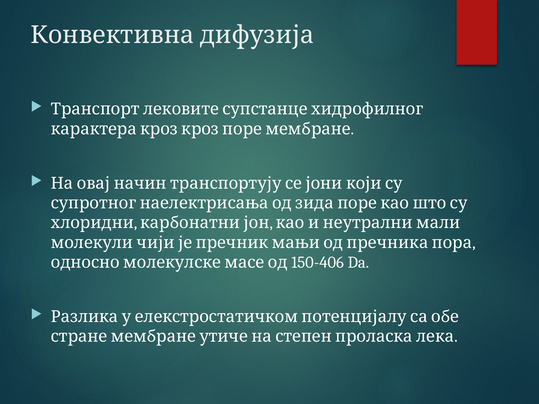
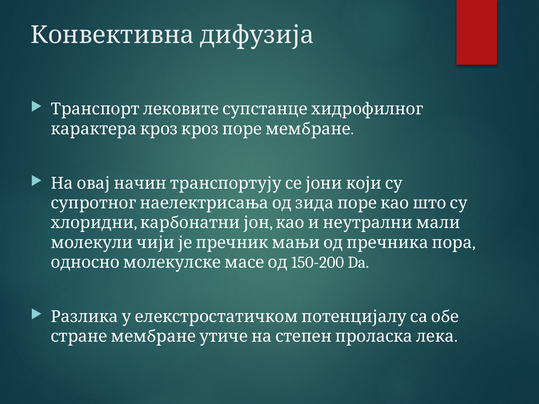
150-406: 150-406 -> 150-200
